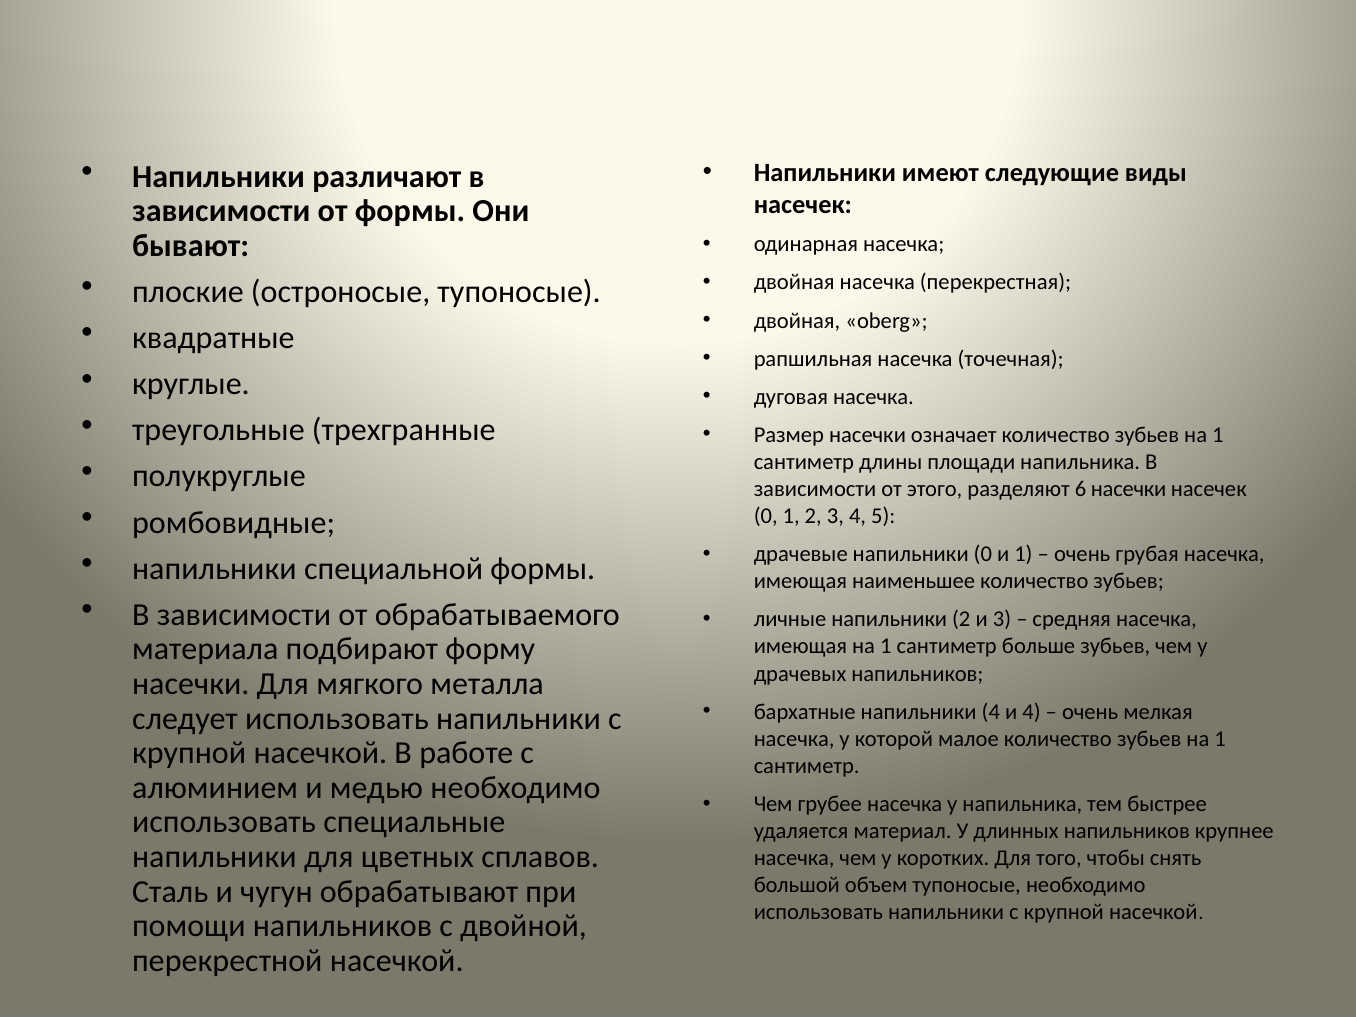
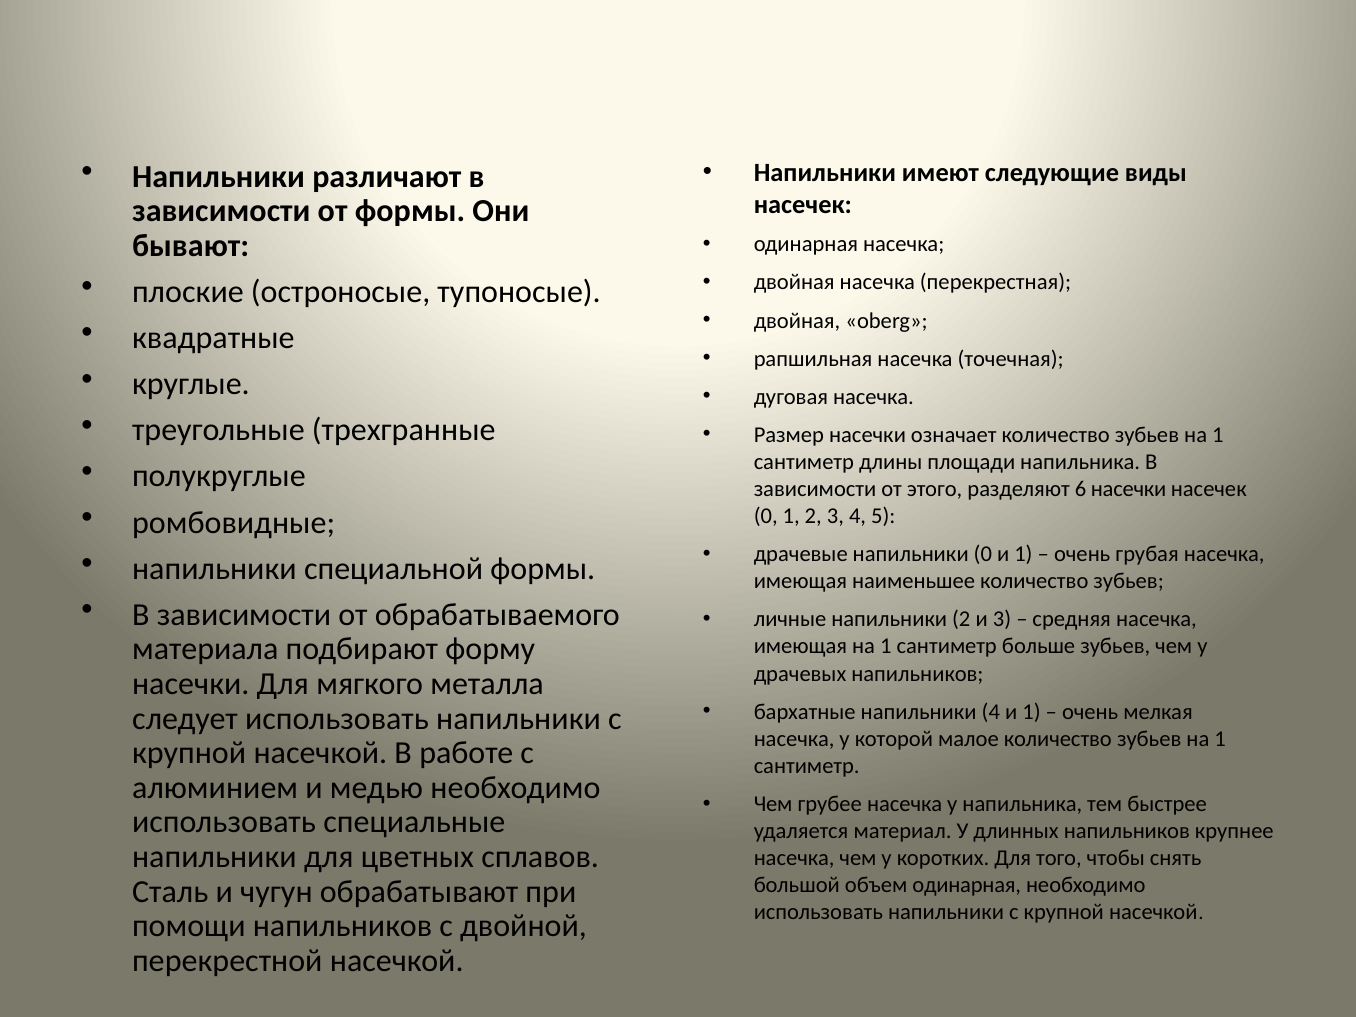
4 и 4: 4 -> 1
объем тупоносые: тупоносые -> одинарная
